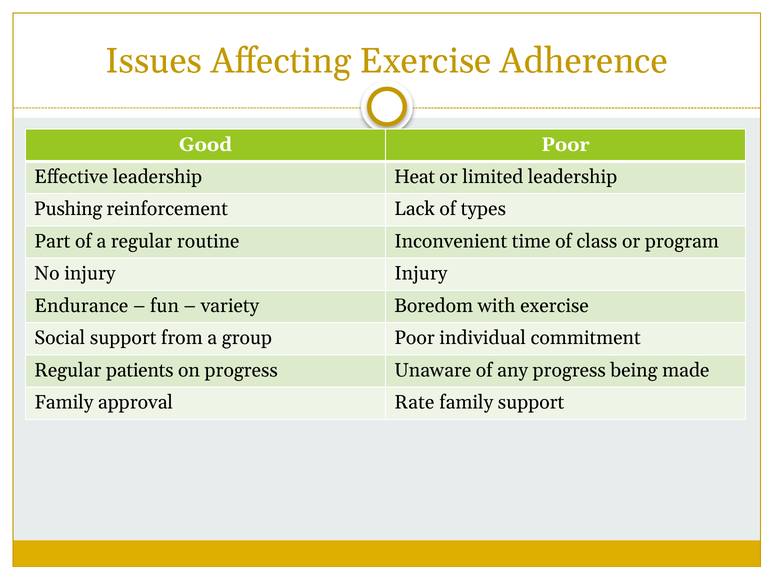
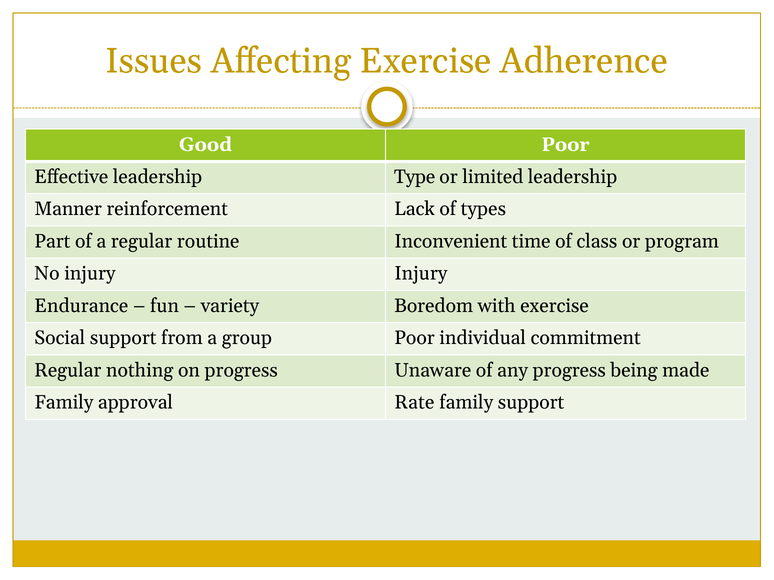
Heat: Heat -> Type
Pushing: Pushing -> Manner
patients: patients -> nothing
